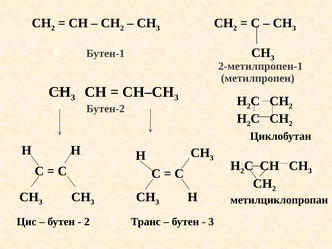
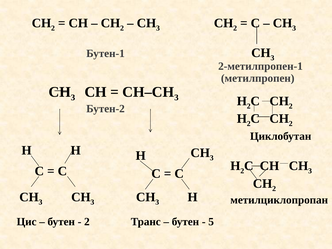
3 at (211, 222): 3 -> 5
